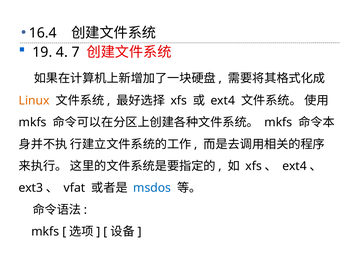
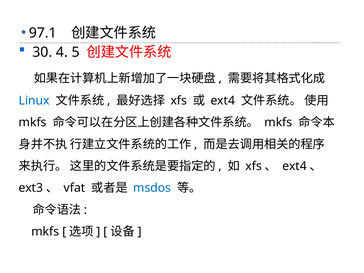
16.4: 16.4 -> 97.1
19: 19 -> 30
7: 7 -> 5
Linux colour: orange -> blue
